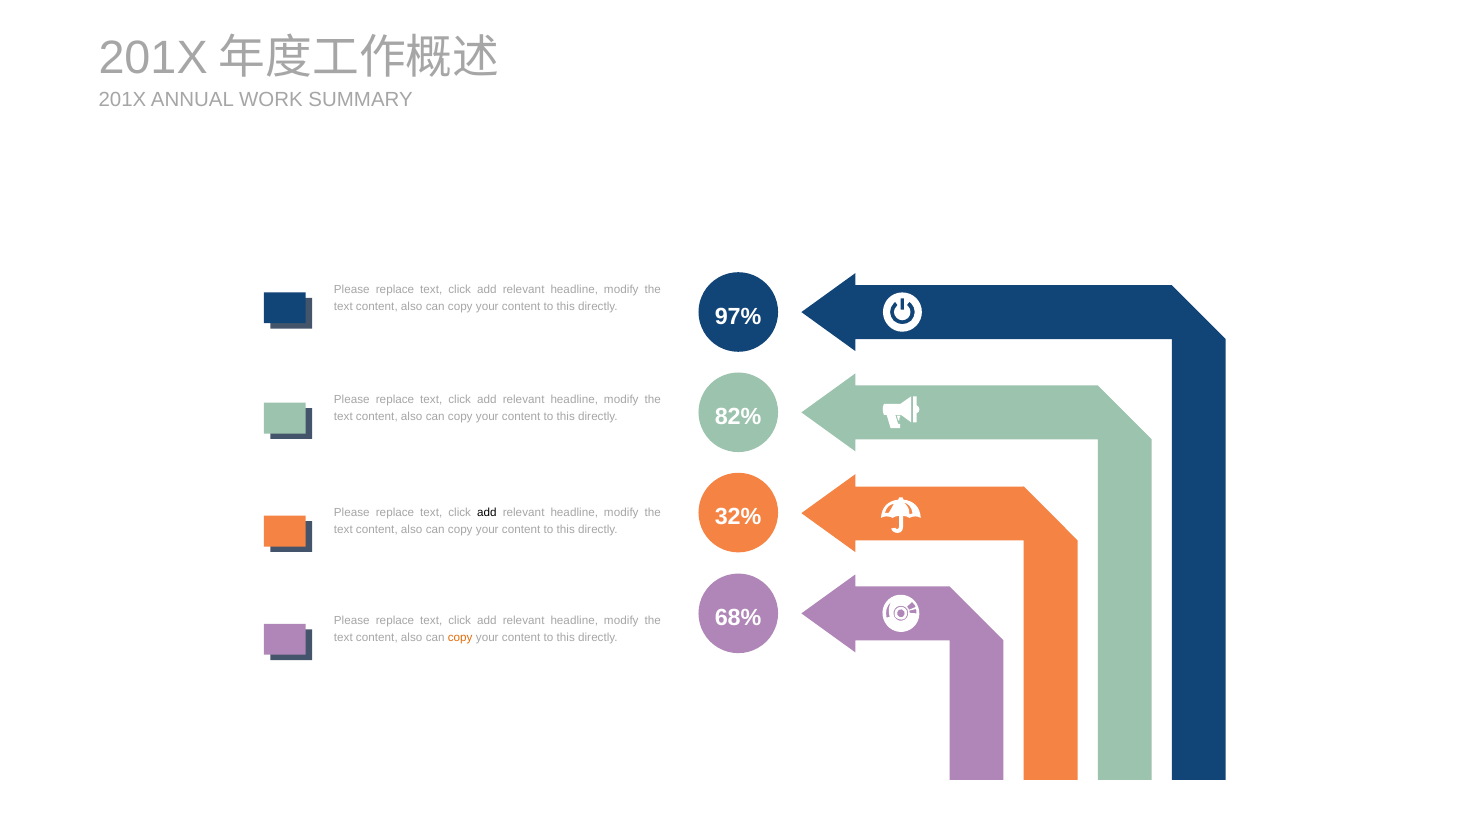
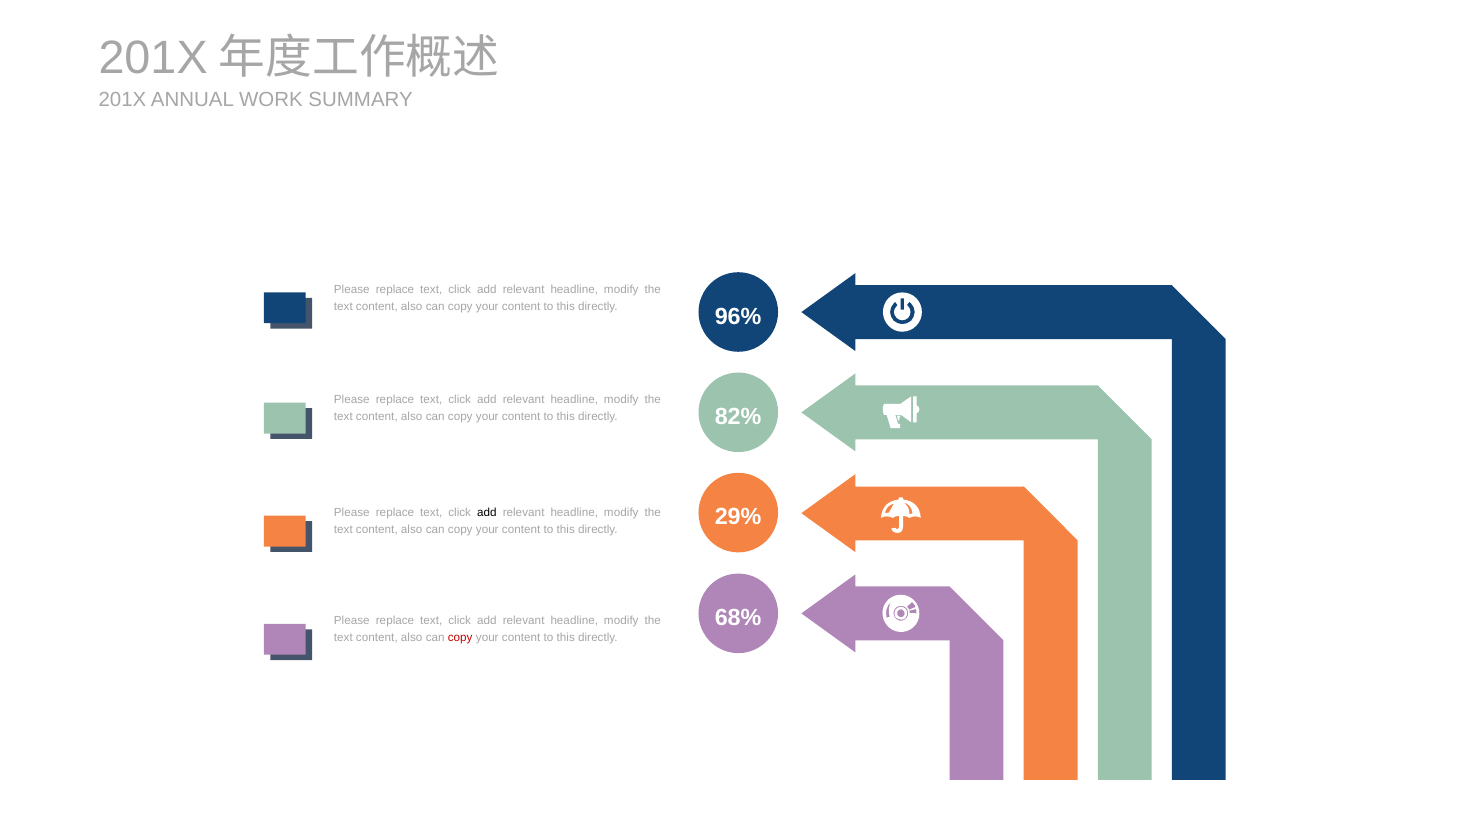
97%: 97% -> 96%
32%: 32% -> 29%
copy at (460, 638) colour: orange -> red
